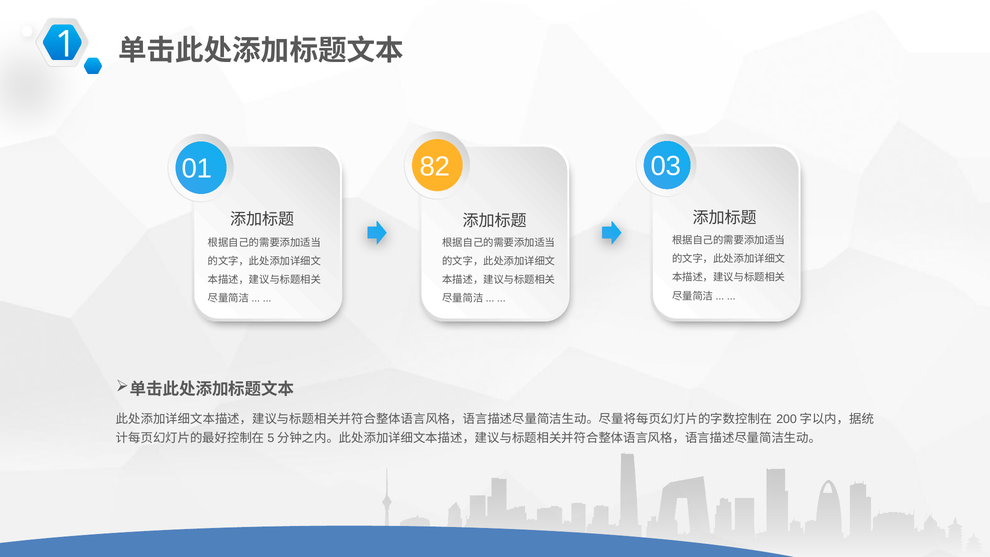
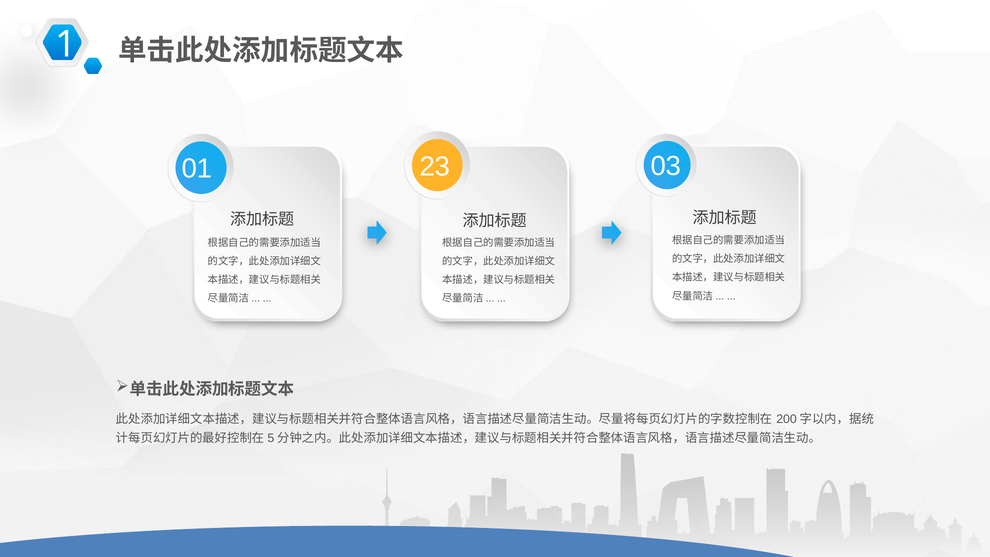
82: 82 -> 23
